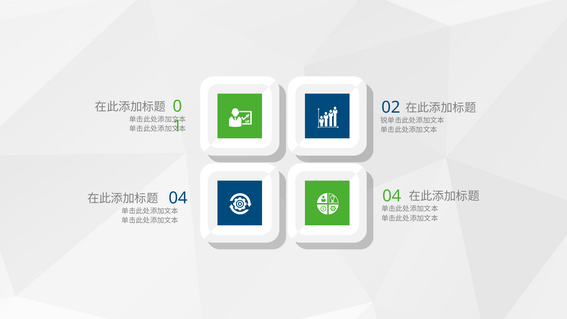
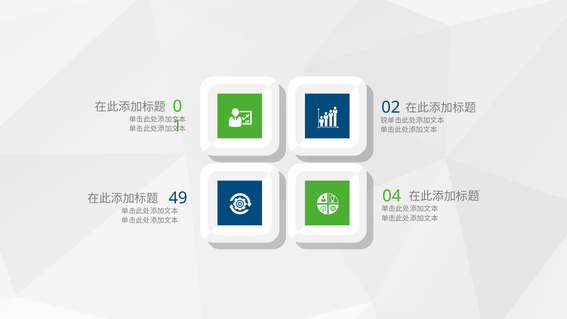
04 at (178, 198): 04 -> 49
